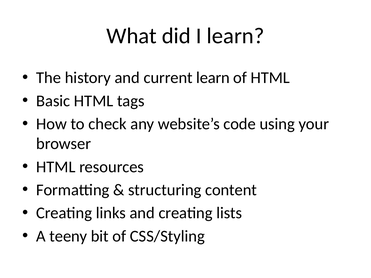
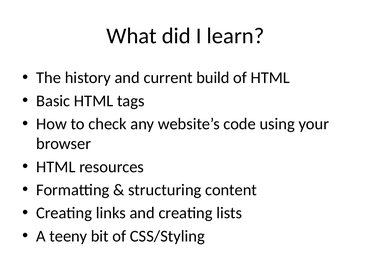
current learn: learn -> build
